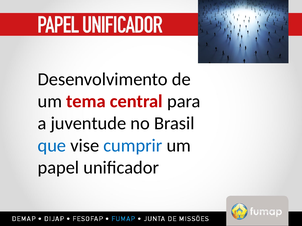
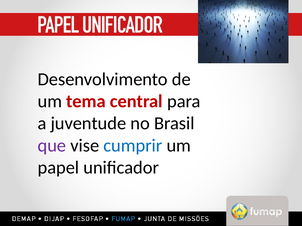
que colour: blue -> purple
